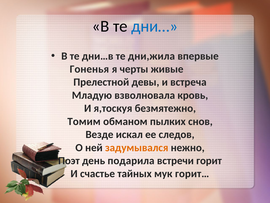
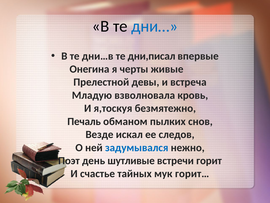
дни,жила: дни,жила -> дни,писал
Гоненья: Гоненья -> Онегина
Томим: Томим -> Печаль
задумывался colour: orange -> blue
подарила: подарила -> шутливые
